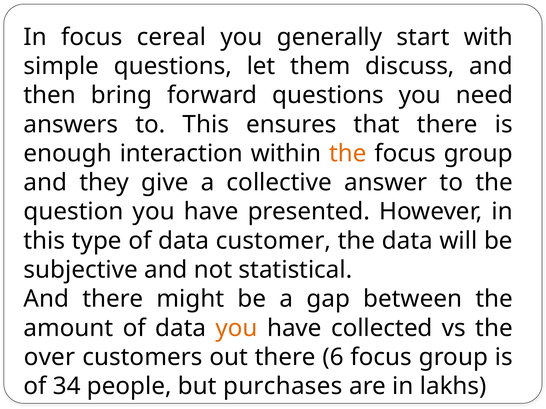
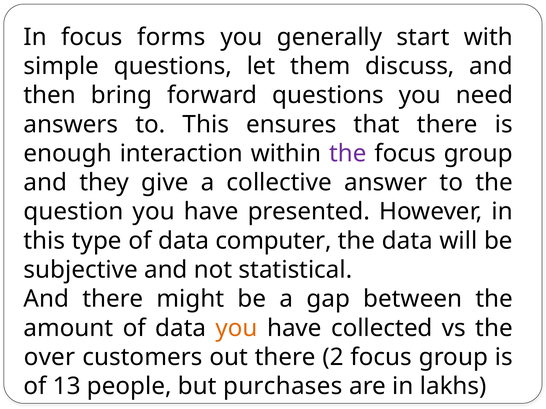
cereal: cereal -> forms
the at (348, 154) colour: orange -> purple
customer: customer -> computer
6: 6 -> 2
34: 34 -> 13
